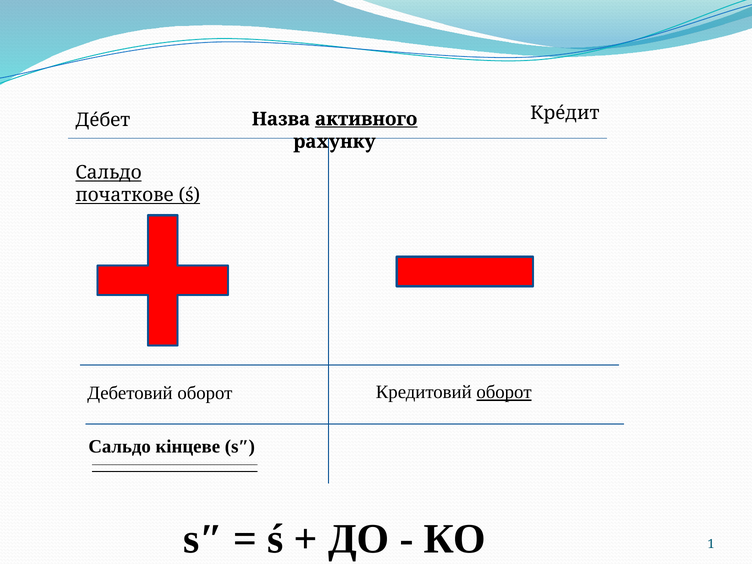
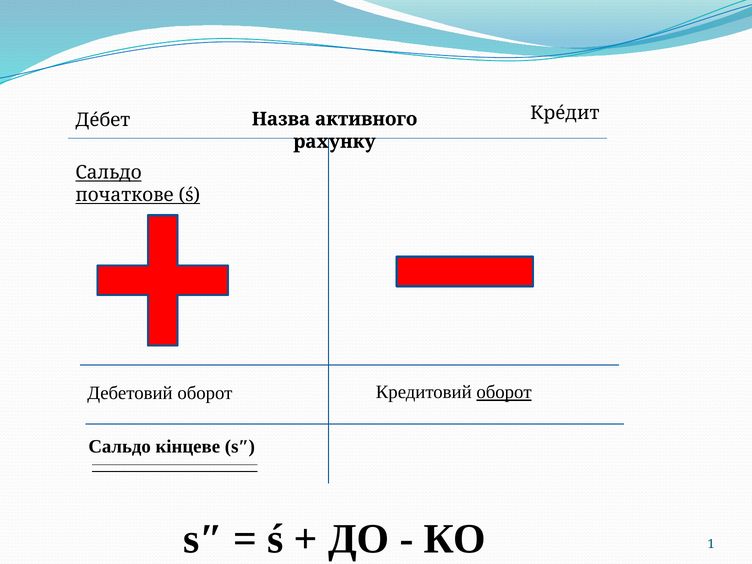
активного underline: present -> none
